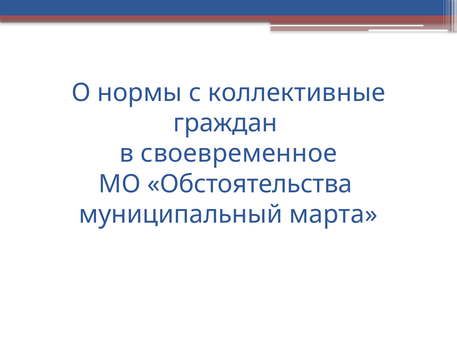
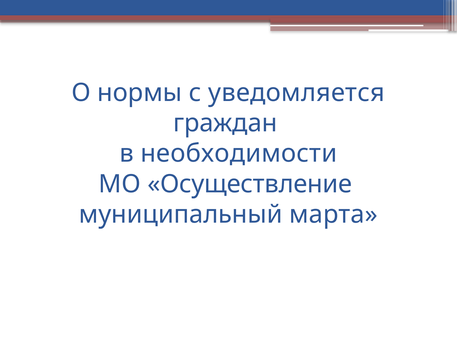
коллективные: коллективные -> уведомляется
своевременное: своевременное -> необходимости
Обстоятельства: Обстоятельства -> Осуществление
